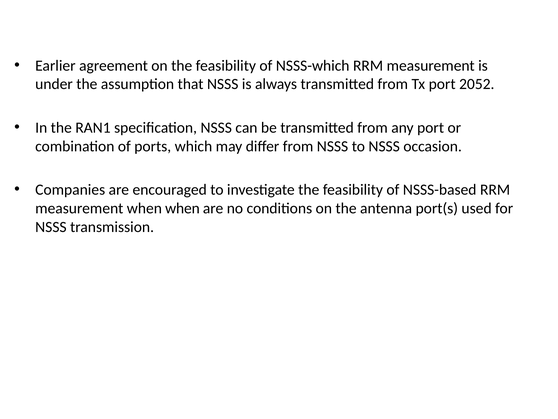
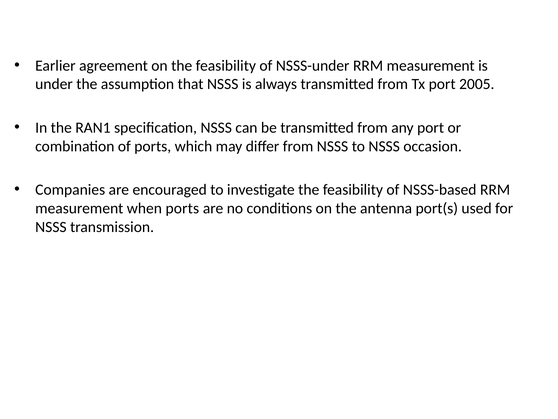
NSSS-which: NSSS-which -> NSSS-under
2052: 2052 -> 2005
when when: when -> ports
